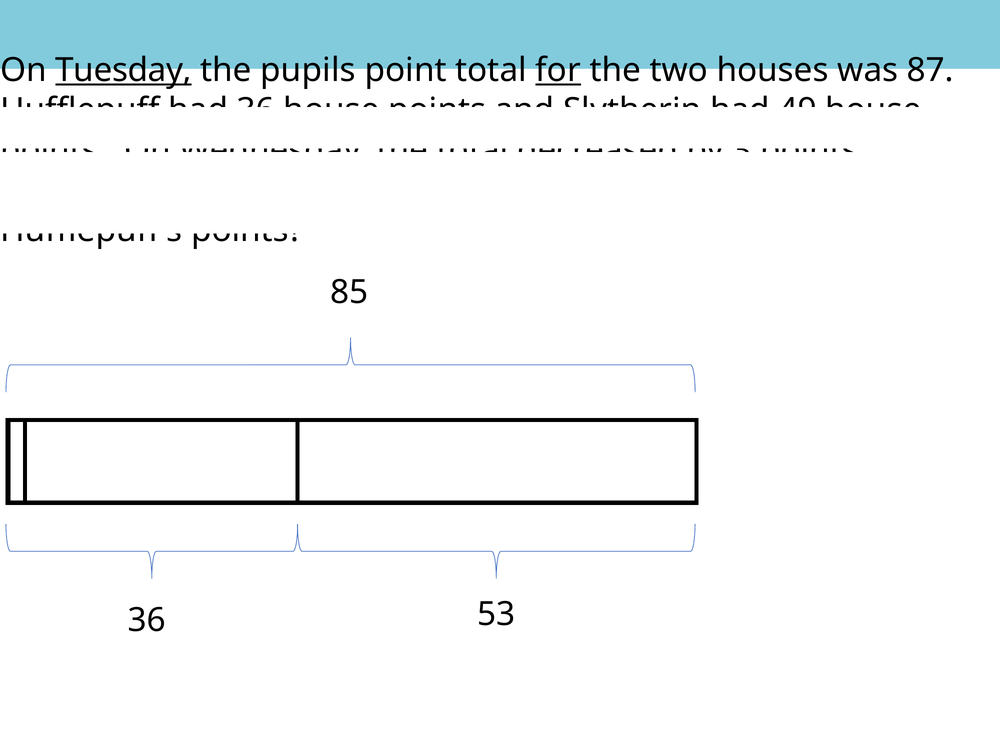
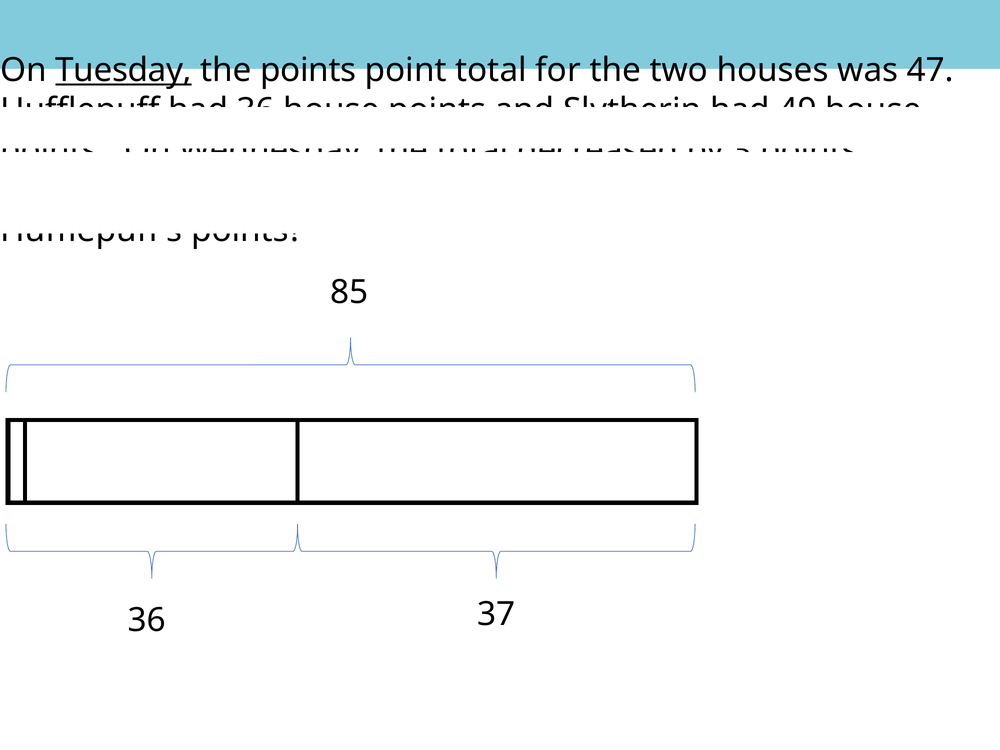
the pupils: pupils -> points
for underline: present -> none
87: 87 -> 47
53: 53 -> 37
